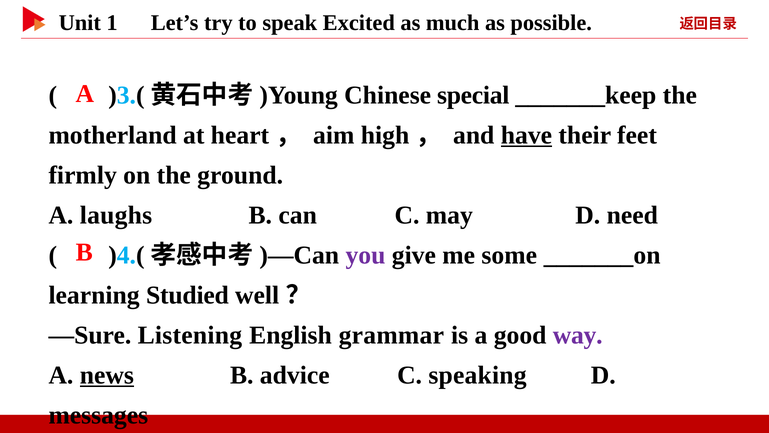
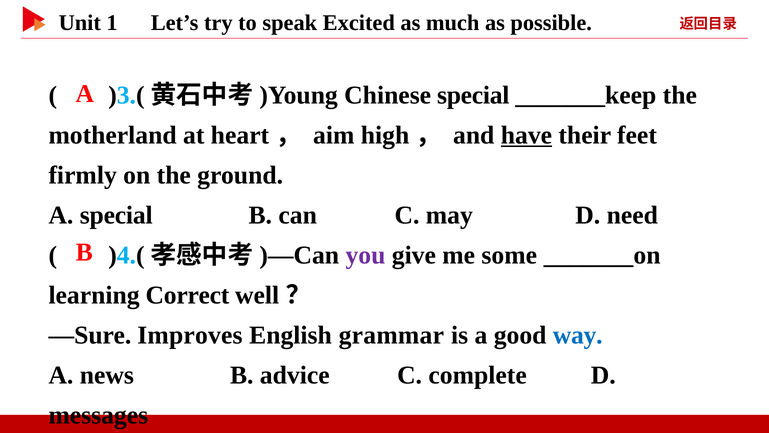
A laughs: laughs -> special
Studied: Studied -> Correct
Listening: Listening -> Improves
way colour: purple -> blue
news underline: present -> none
speaking: speaking -> complete
